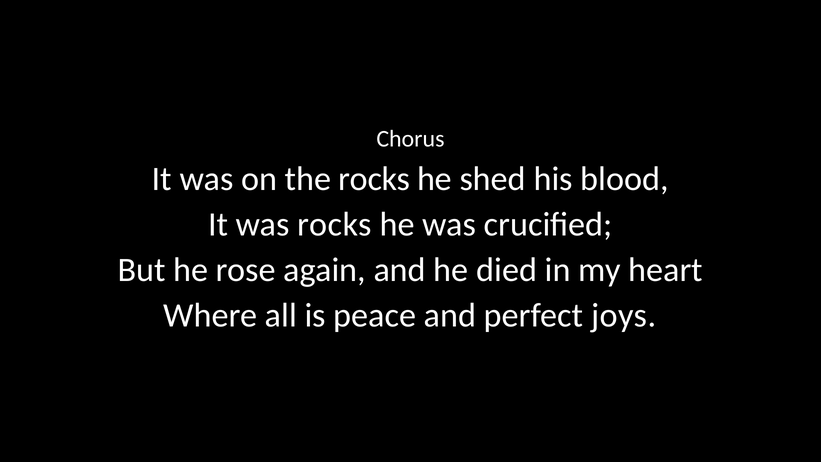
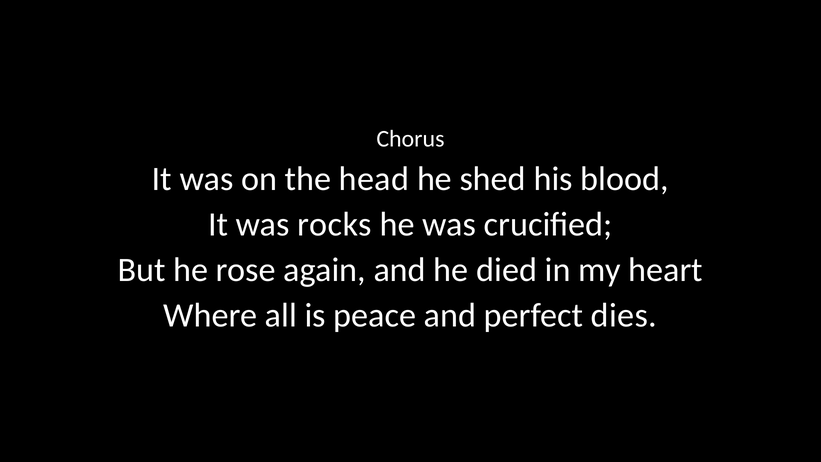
the rocks: rocks -> head
joys: joys -> dies
